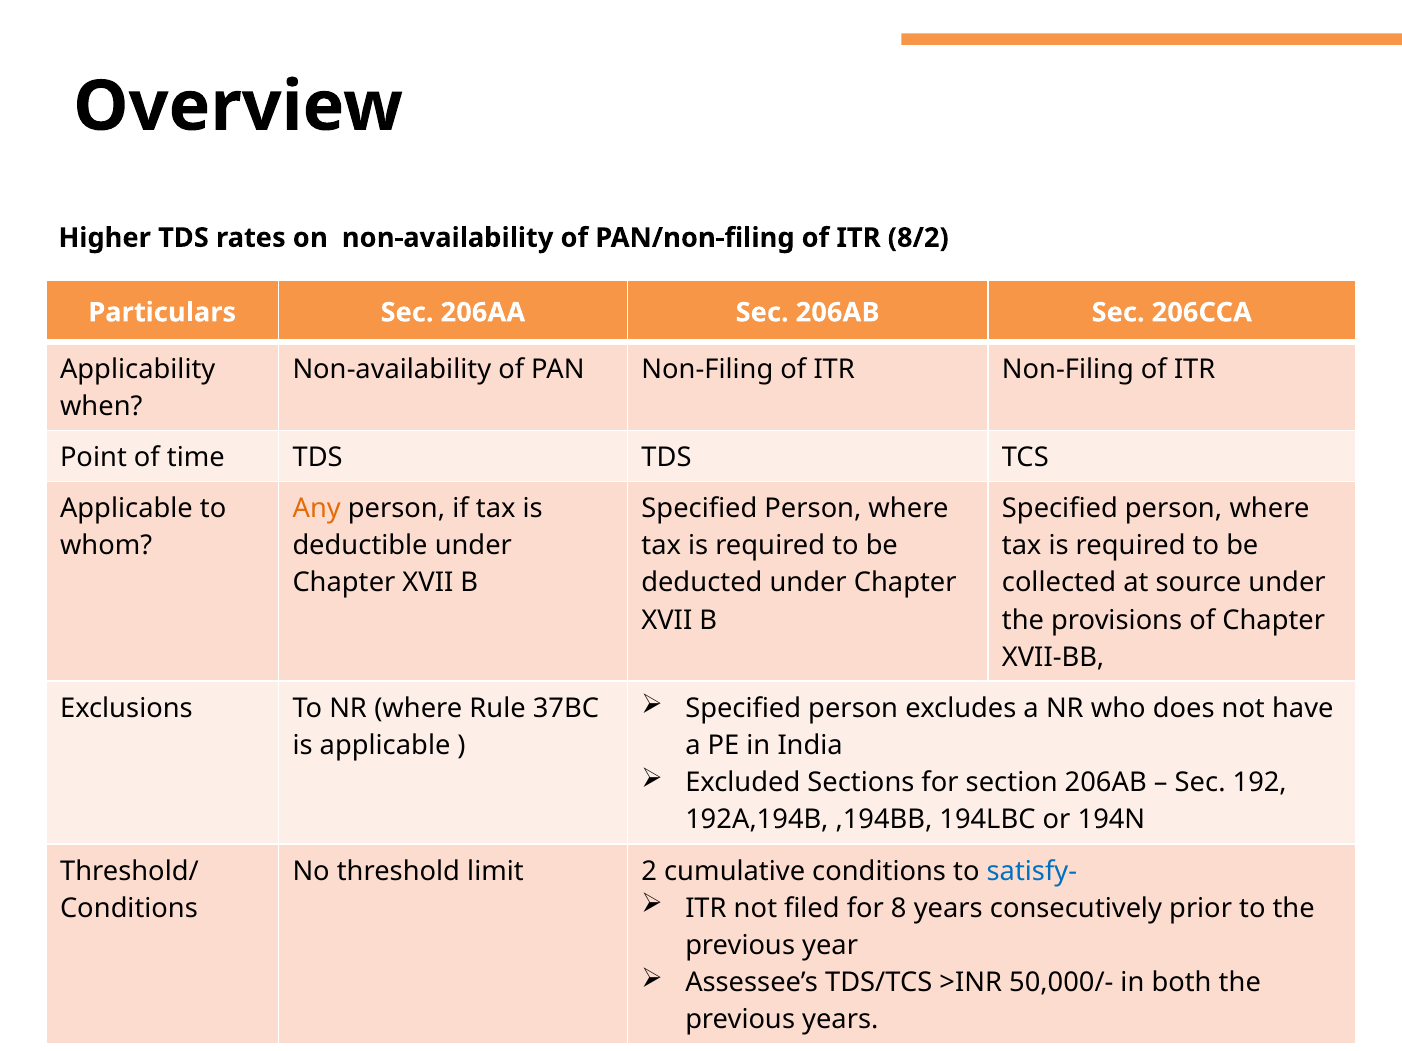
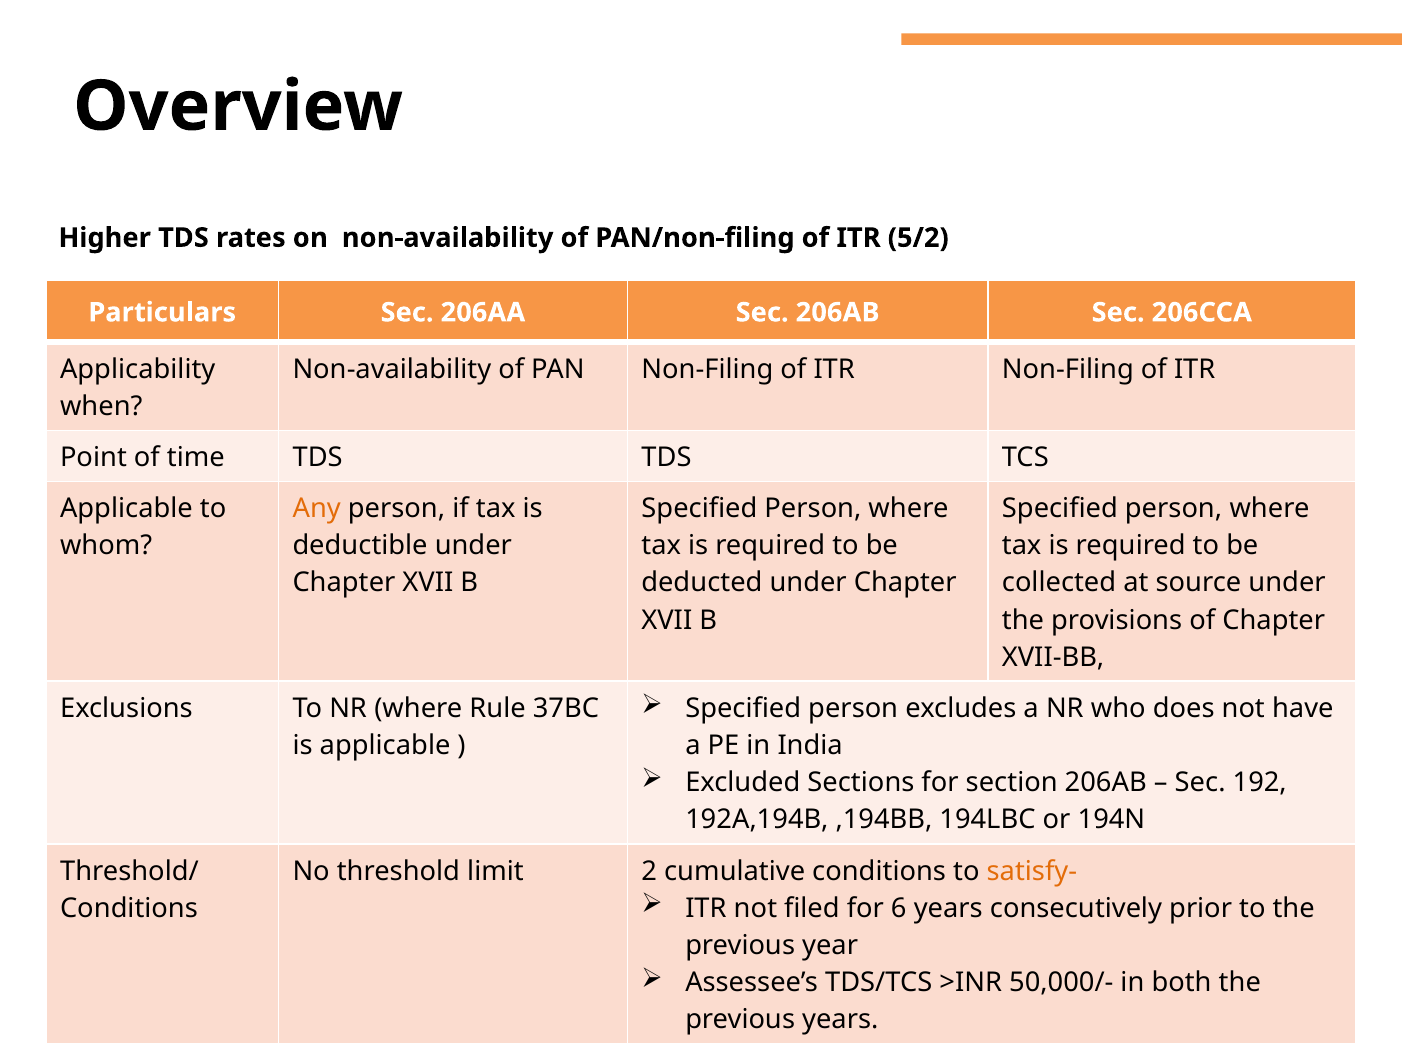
8/2: 8/2 -> 5/2
satisfy- colour: blue -> orange
8: 8 -> 6
